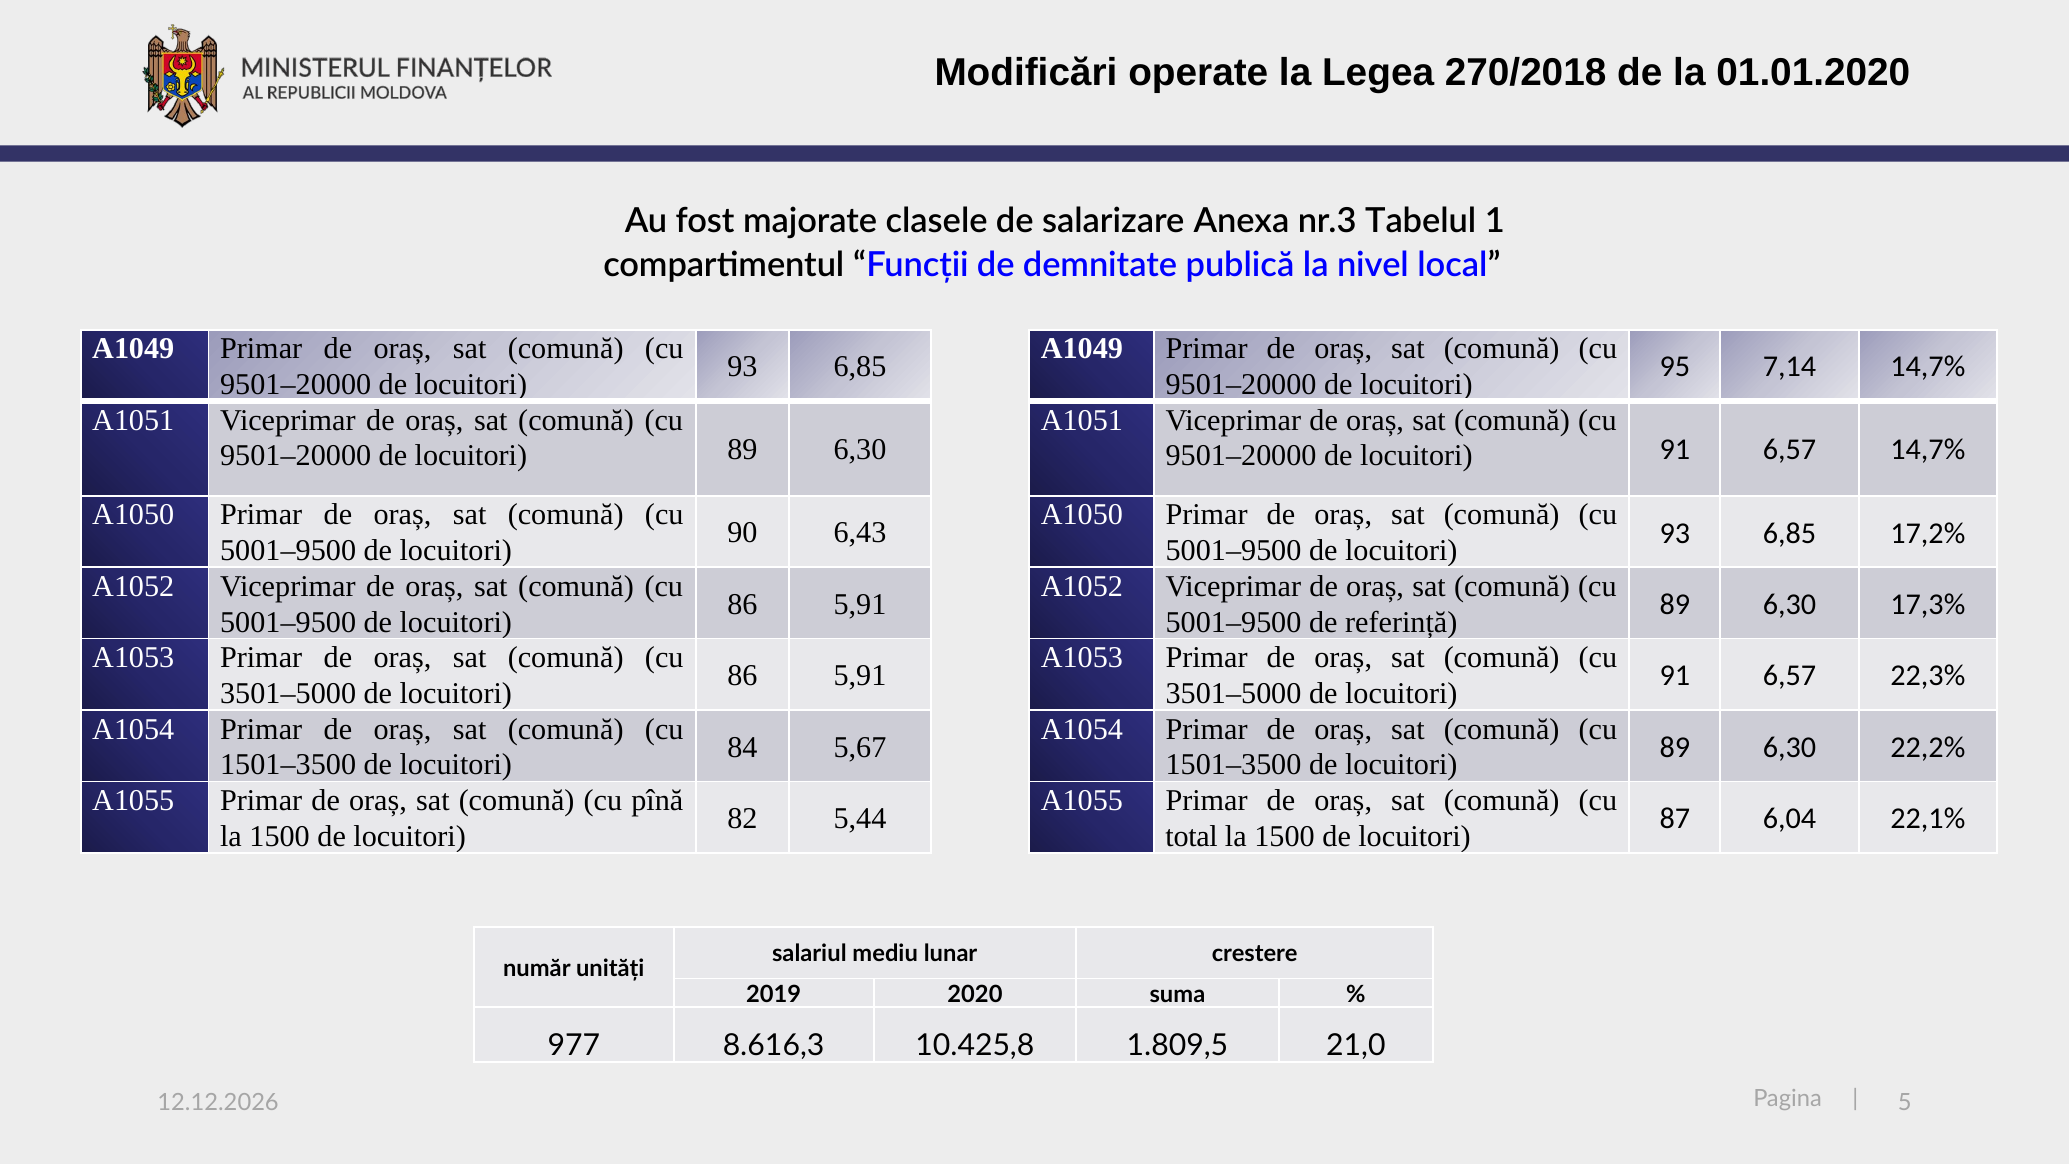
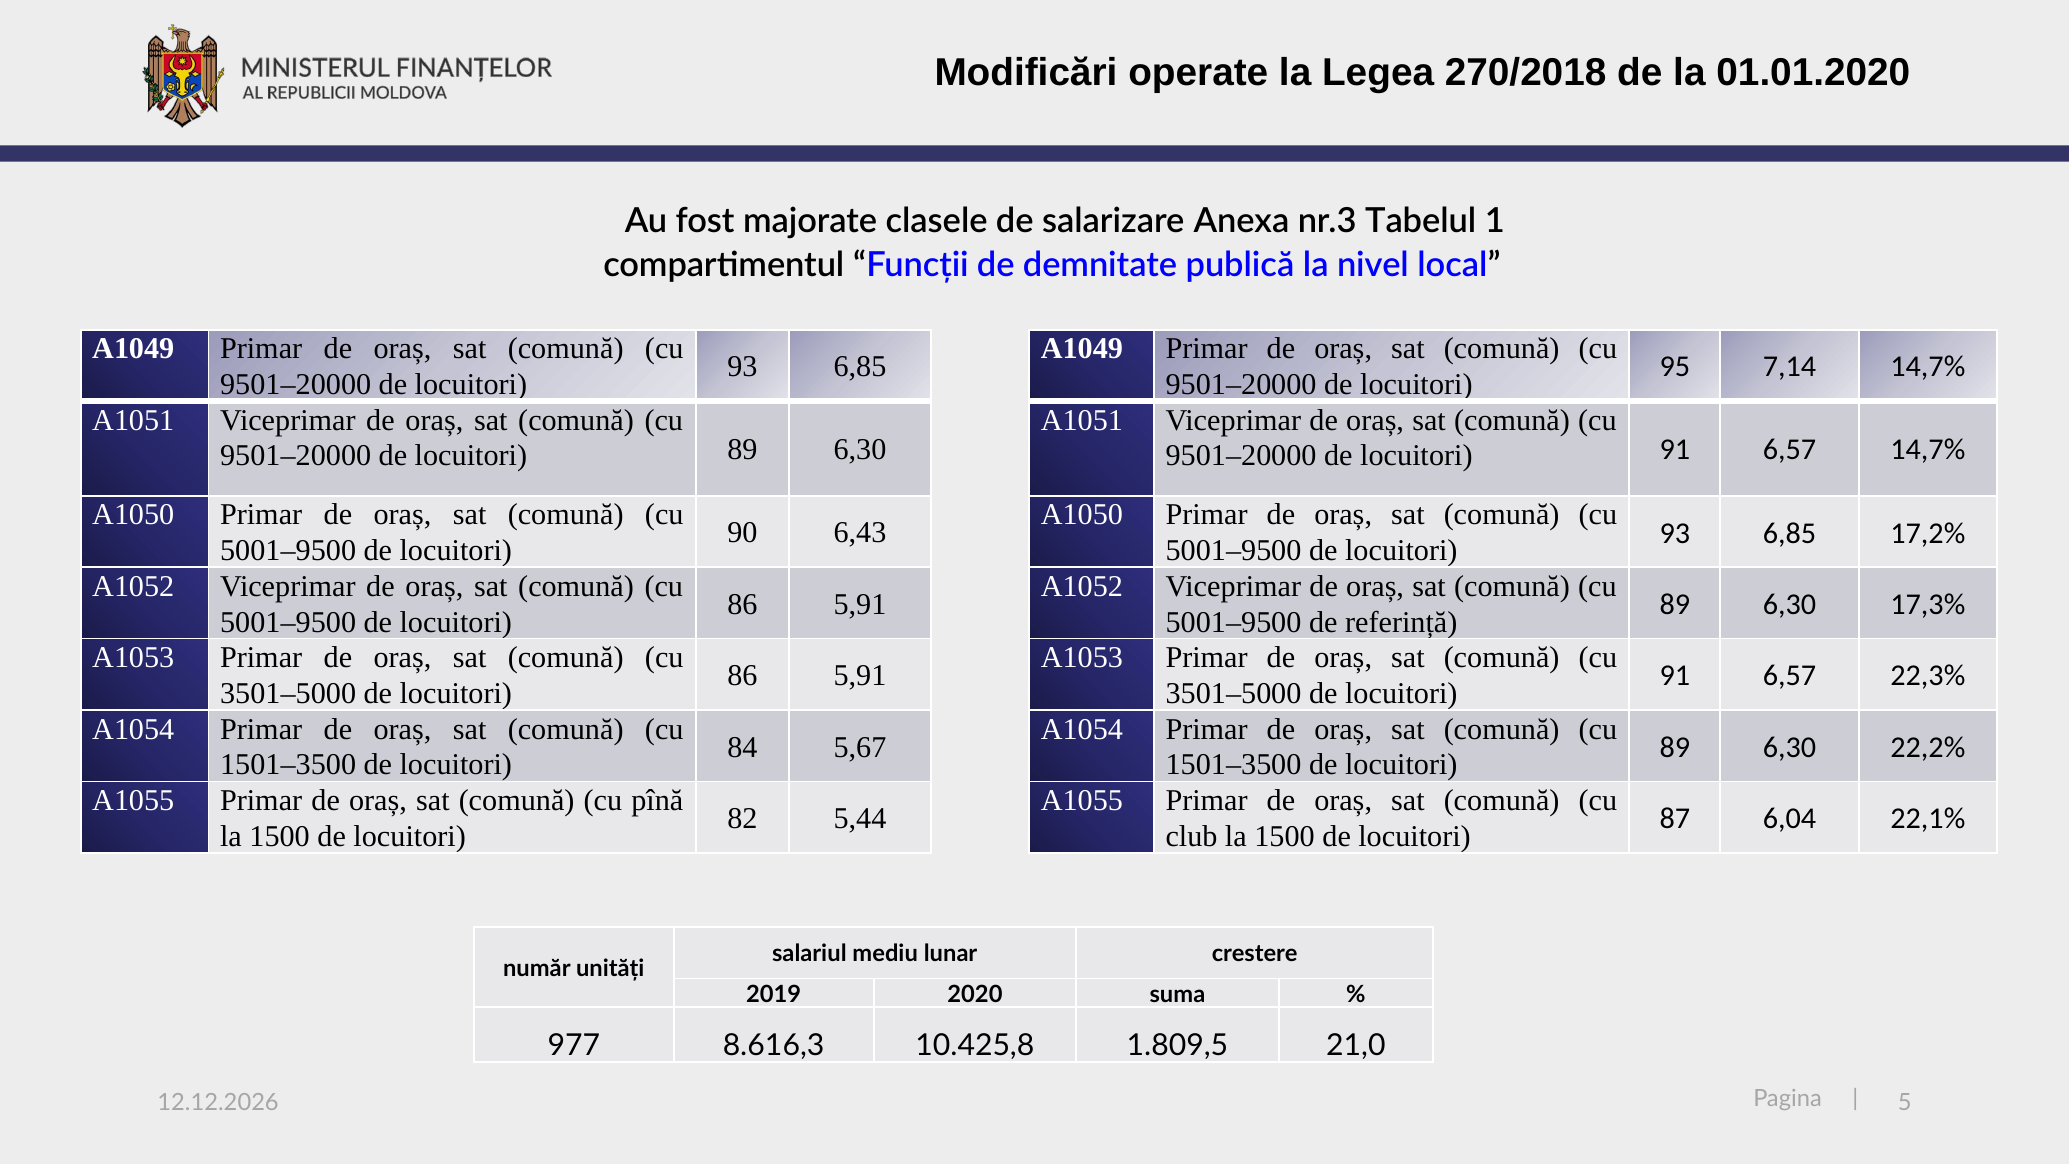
total: total -> club
